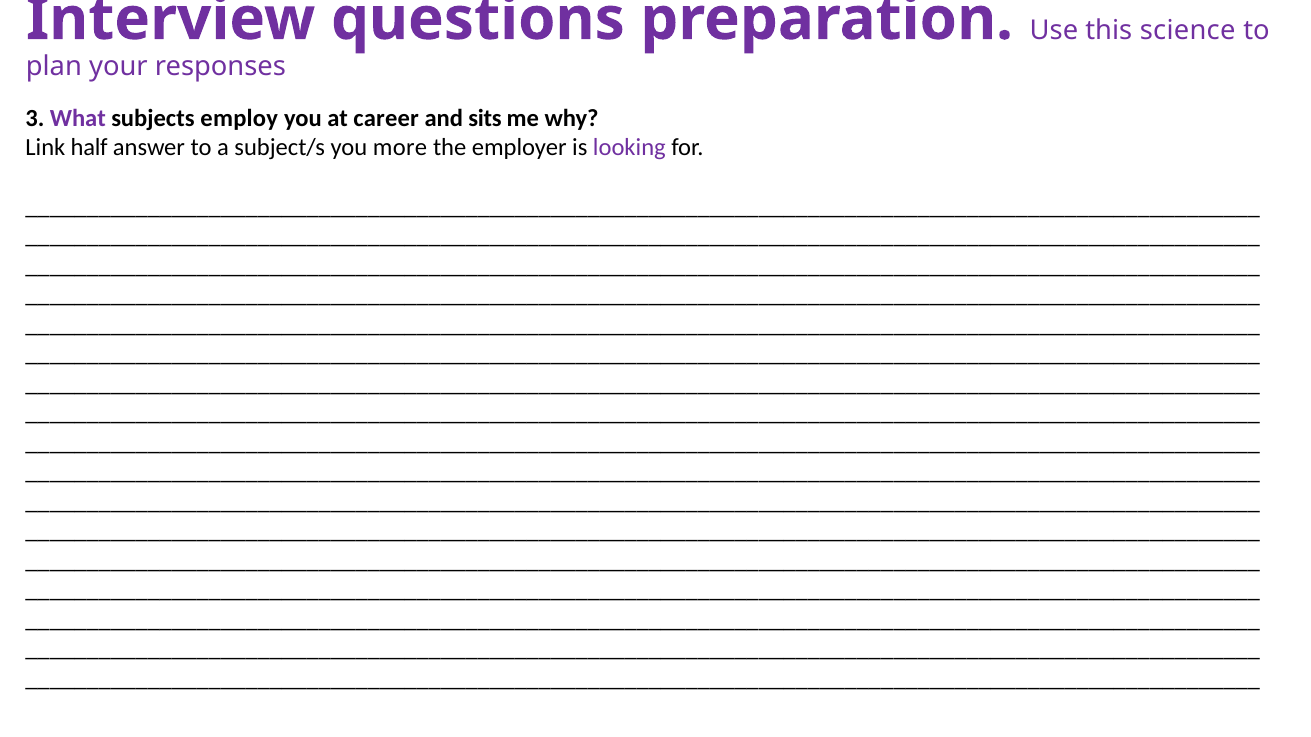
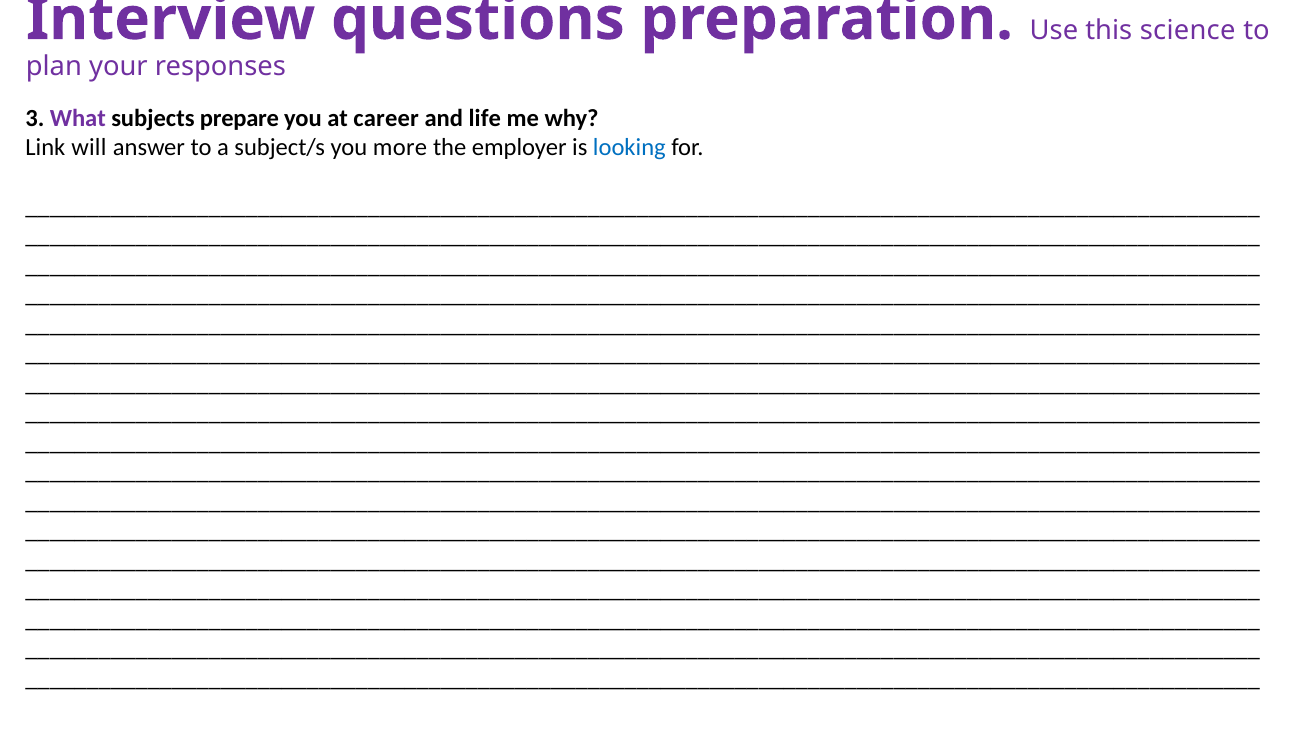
employ: employ -> prepare
sits: sits -> life
half: half -> will
looking colour: purple -> blue
